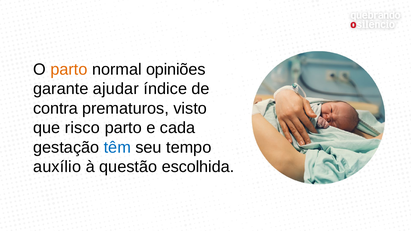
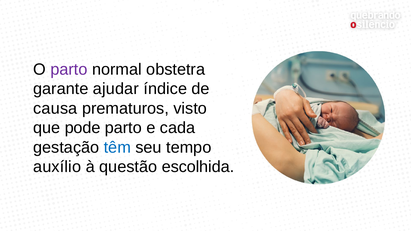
parto at (69, 69) colour: orange -> purple
opiniões: opiniões -> obstetra
contra: contra -> causa
risco: risco -> pode
